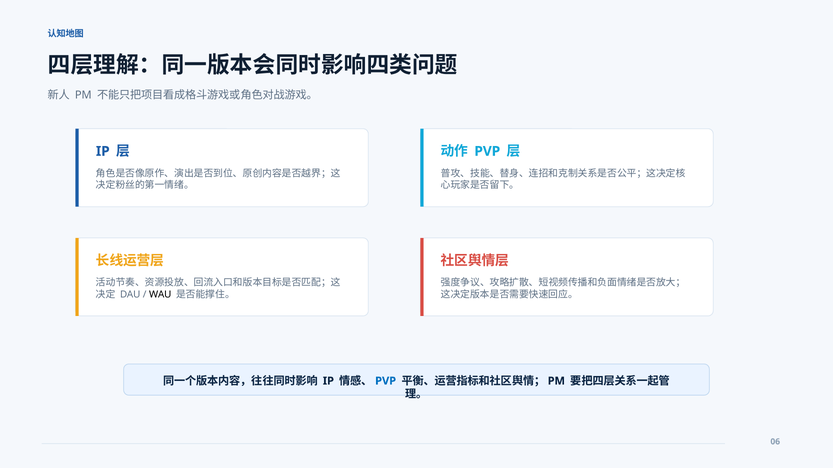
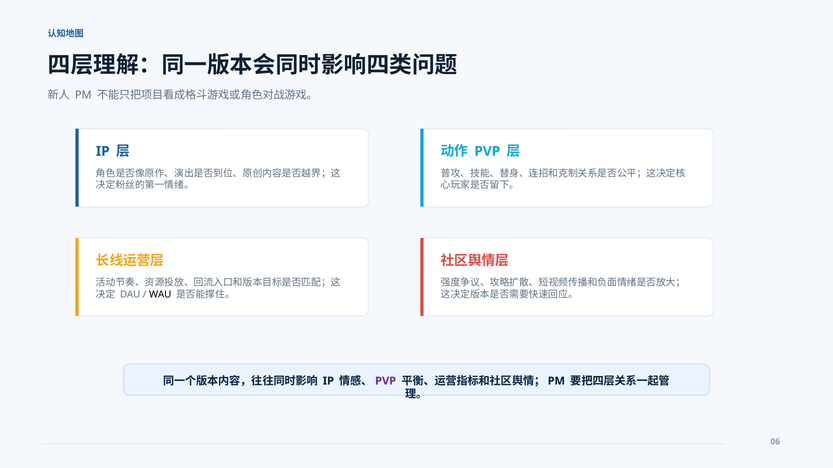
PVP at (386, 381) colour: blue -> purple
